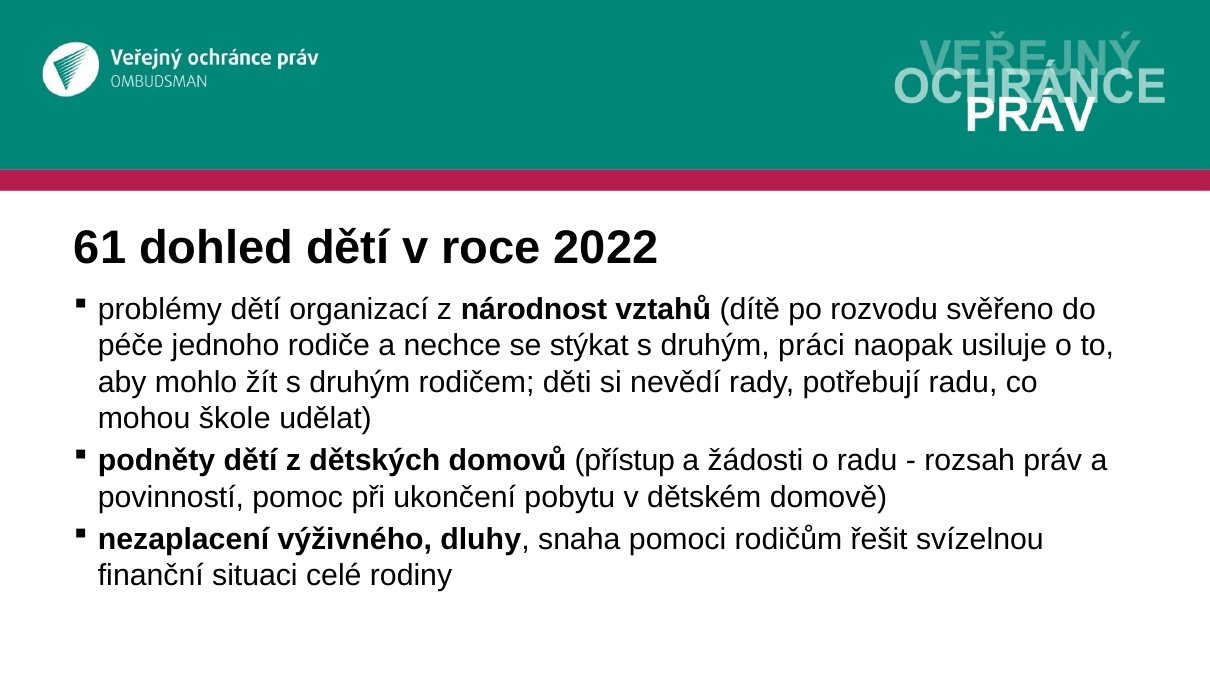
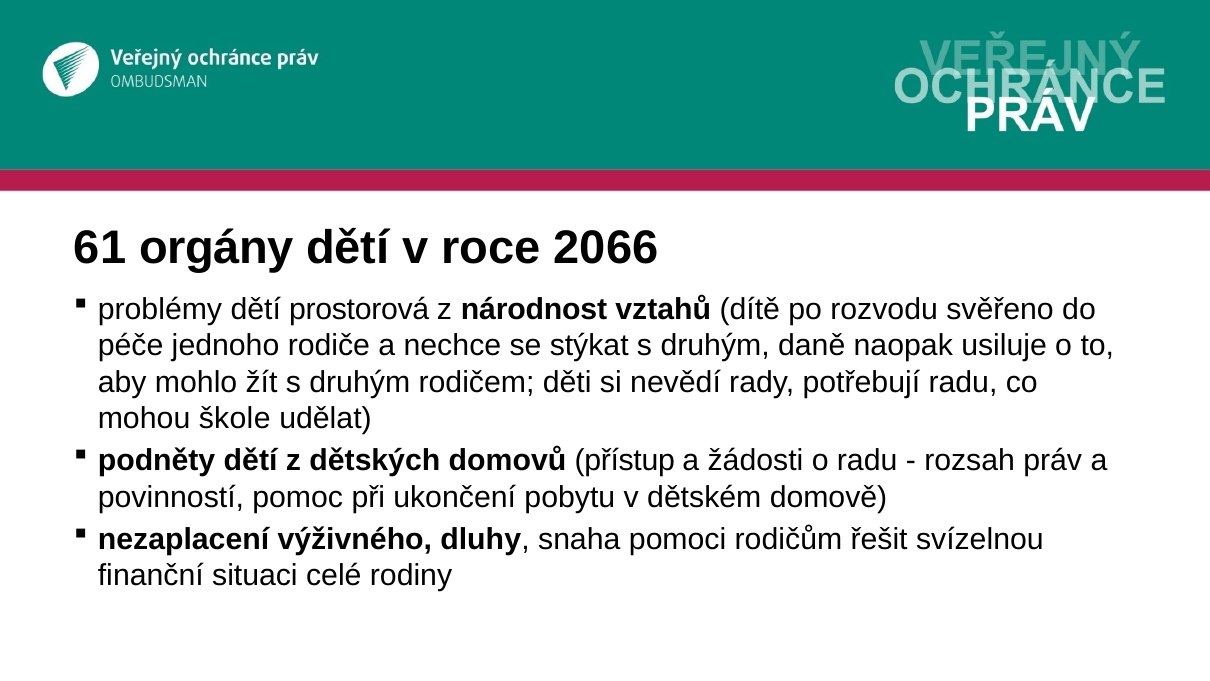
dohled: dohled -> orgány
2022: 2022 -> 2066
organizací: organizací -> prostorová
práci: práci -> daně
